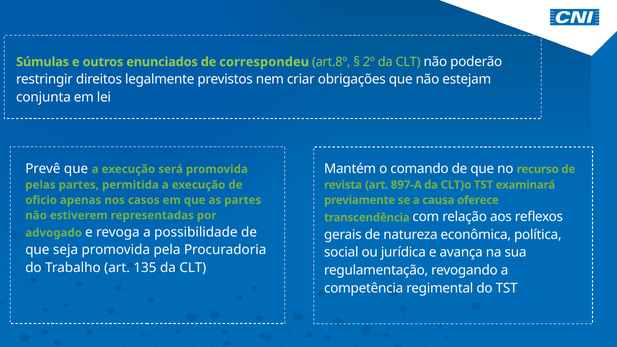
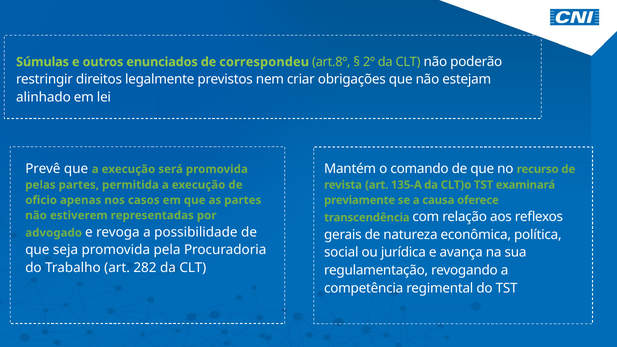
conjunta: conjunta -> alinhado
897-A: 897-A -> 135-A
135: 135 -> 282
